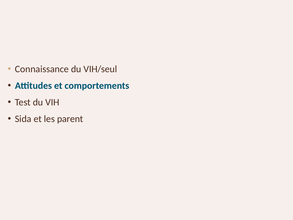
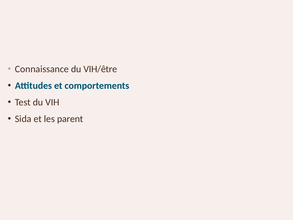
VIH/seul: VIH/seul -> VIH/être
